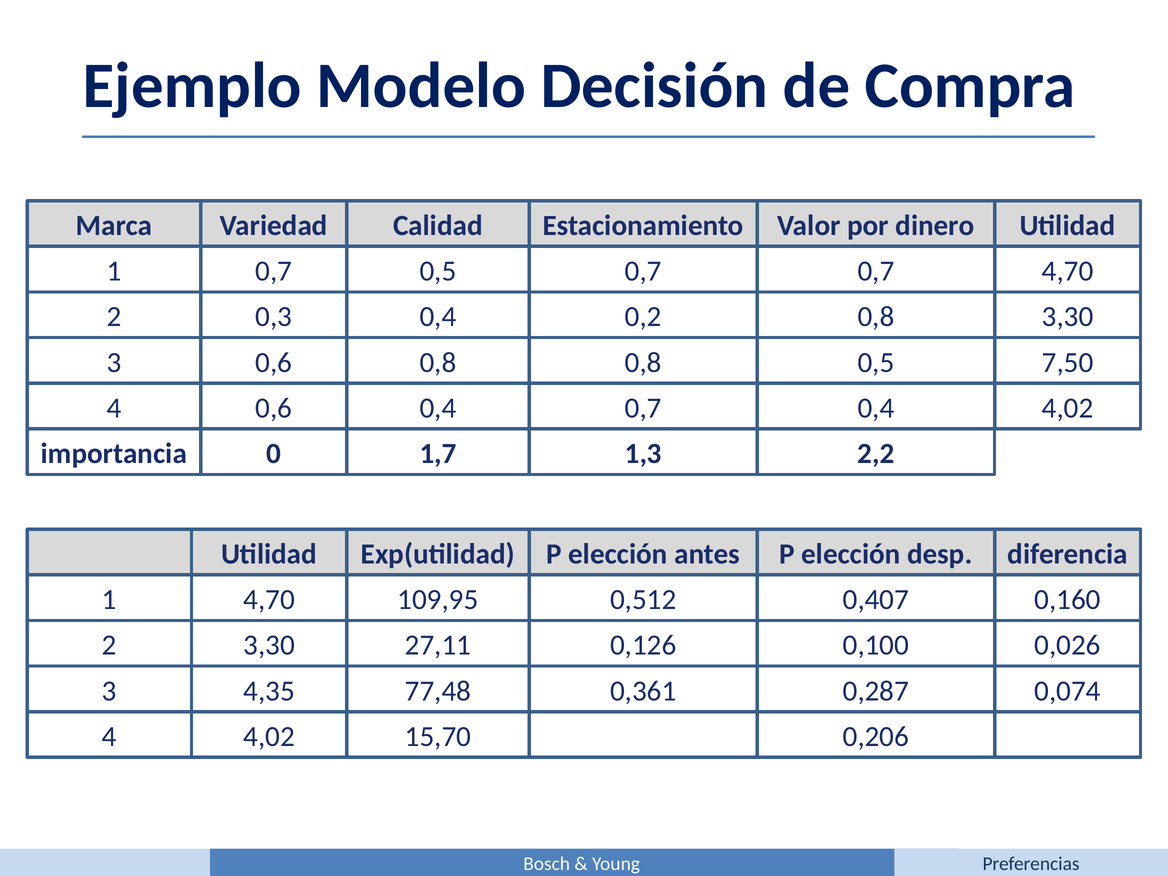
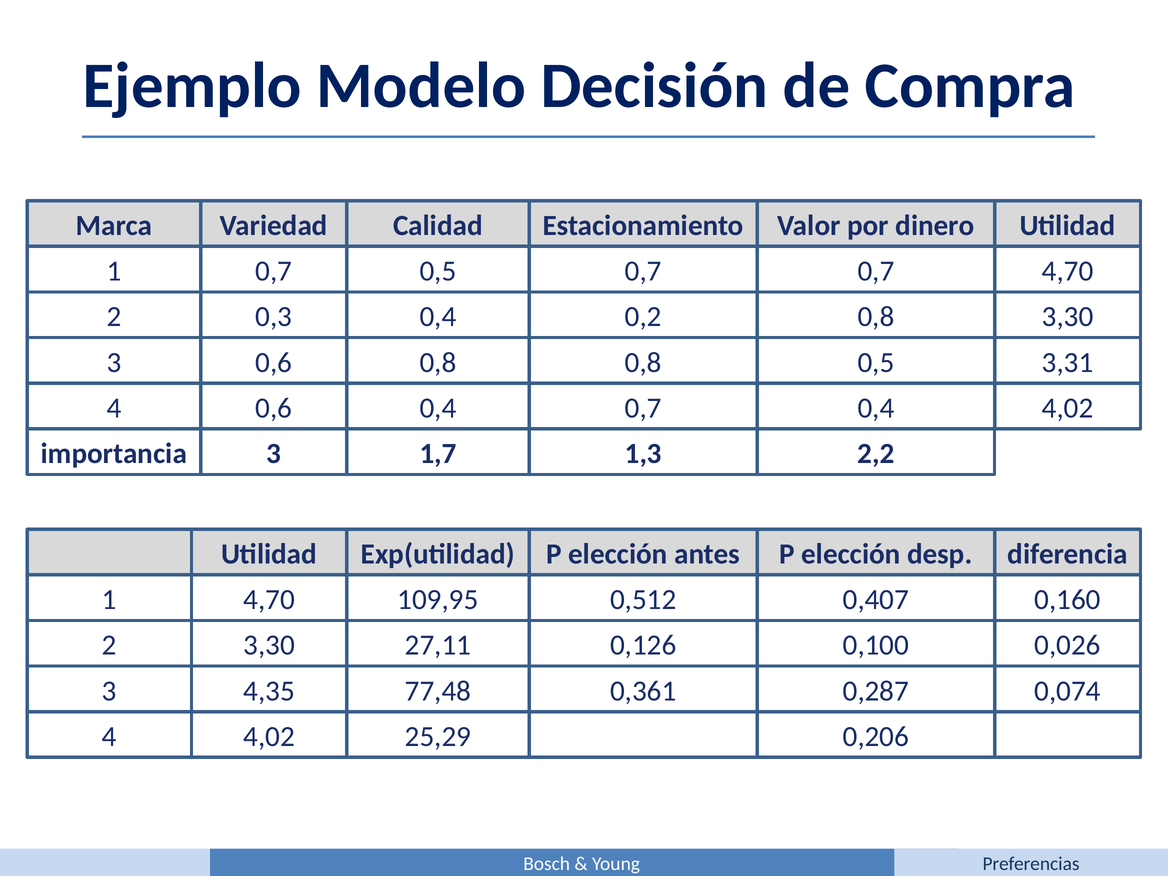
7,50: 7,50 -> 3,31
importancia 0: 0 -> 3
15,70: 15,70 -> 25,29
